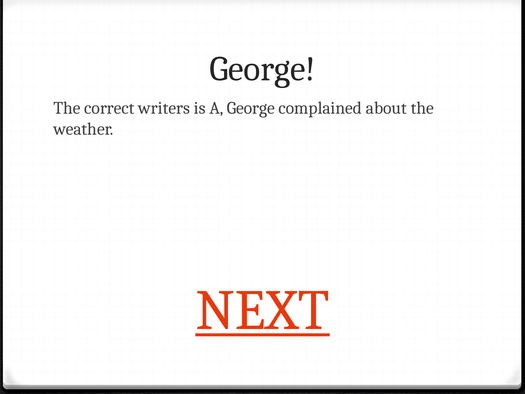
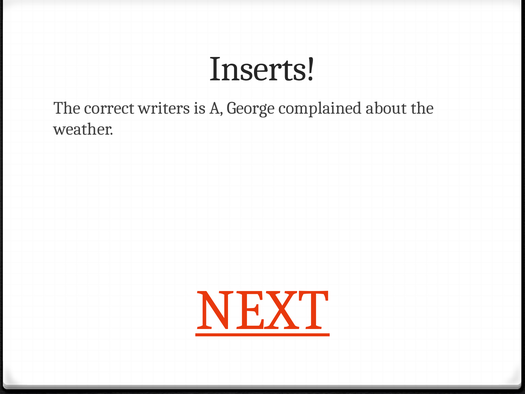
George at (263, 69): George -> Inserts
